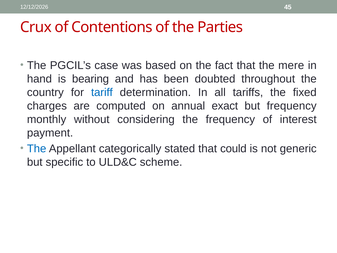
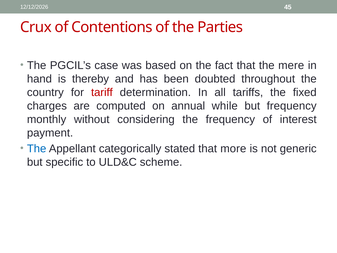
bearing: bearing -> thereby
tariff colour: blue -> red
exact: exact -> while
could: could -> more
